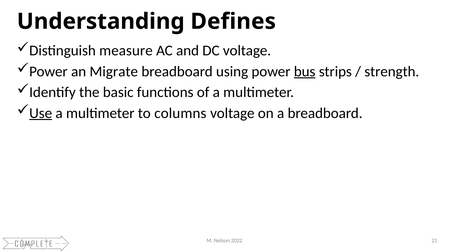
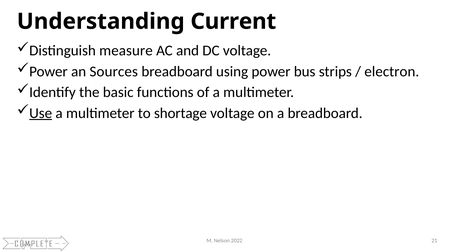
Defines: Defines -> Current
Migrate: Migrate -> Sources
bus underline: present -> none
strength: strength -> electron
columns: columns -> shortage
